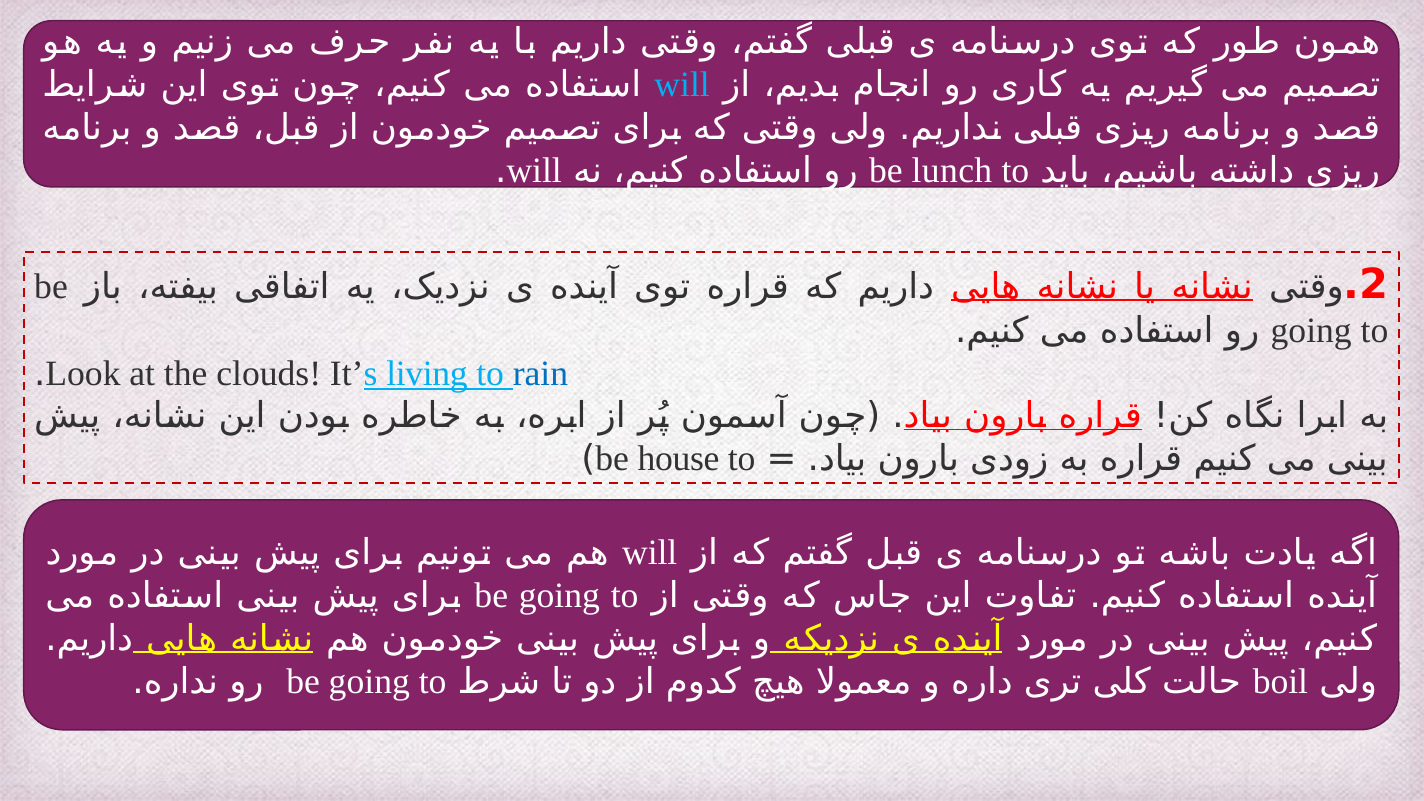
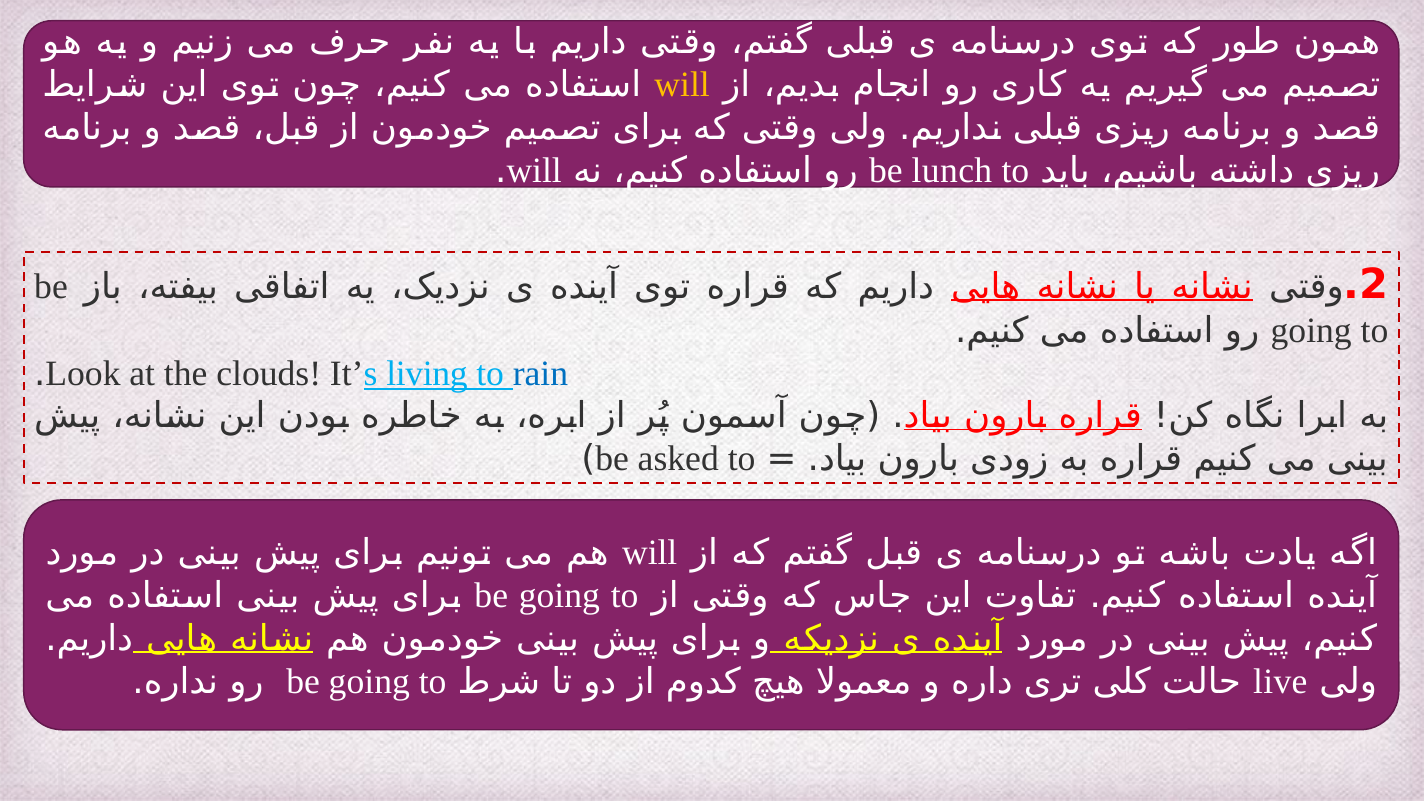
will at (682, 85) colour: light blue -> yellow
house: house -> asked
boil: boil -> live
